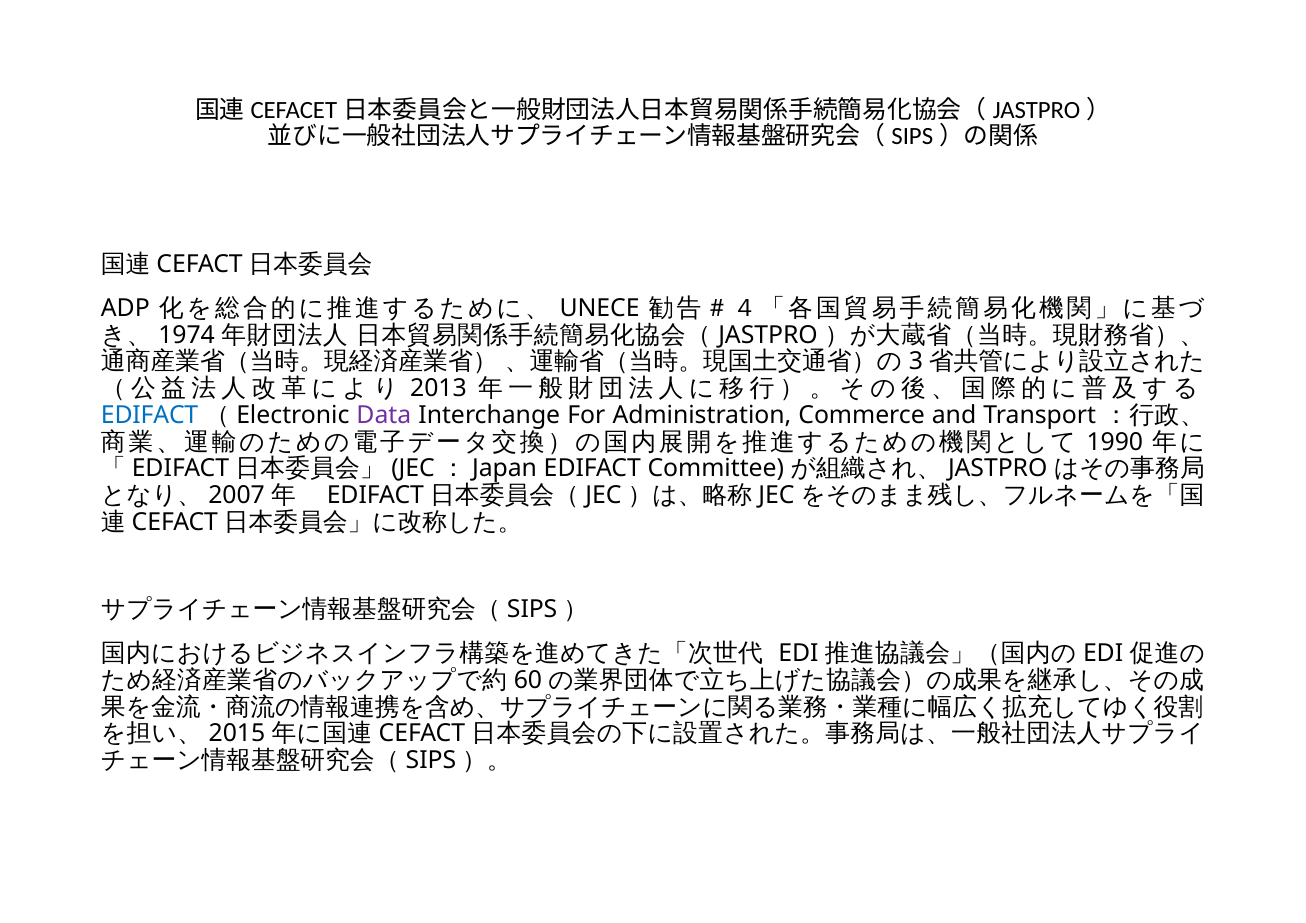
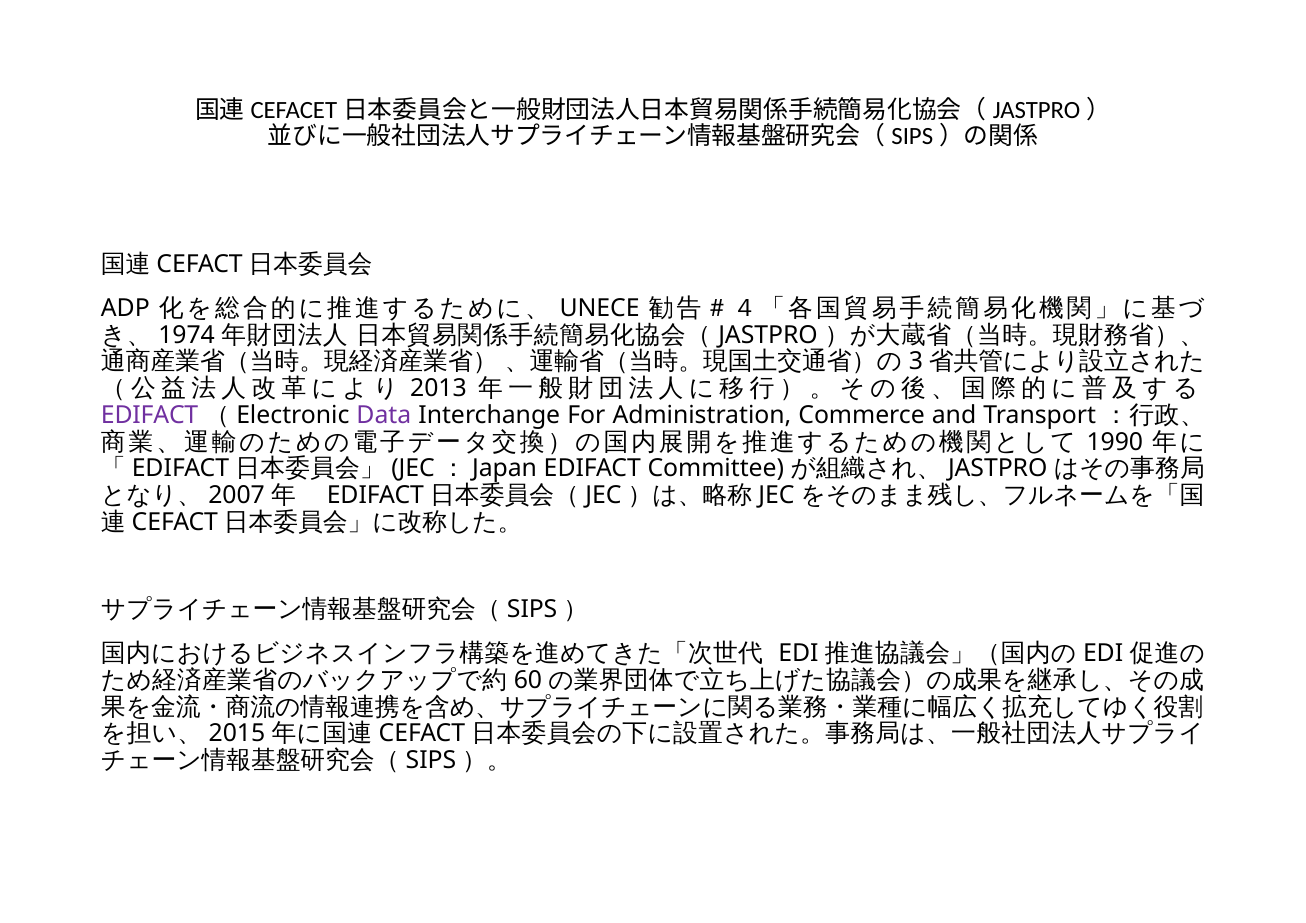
EDIFACT at (150, 415) colour: blue -> purple
